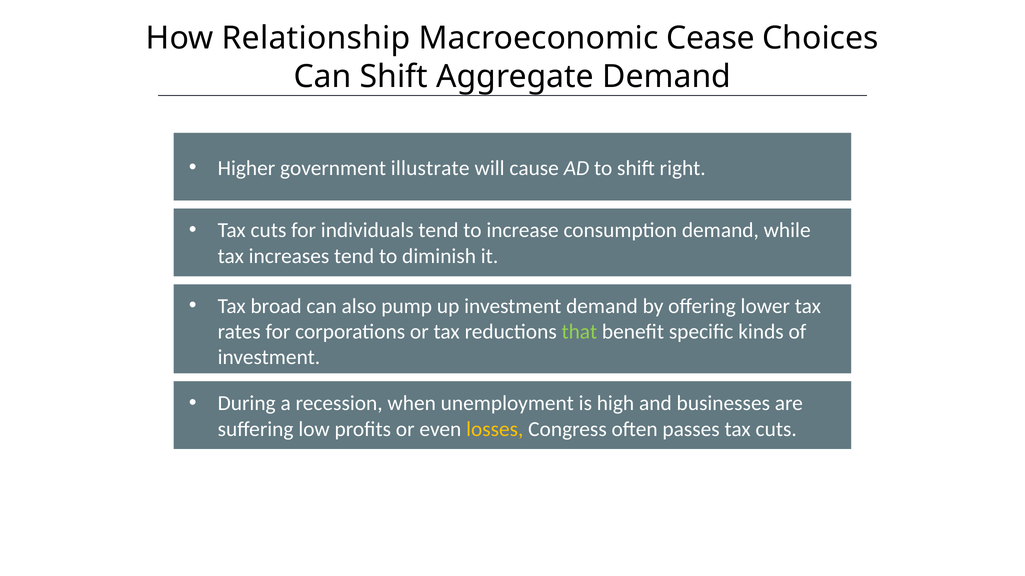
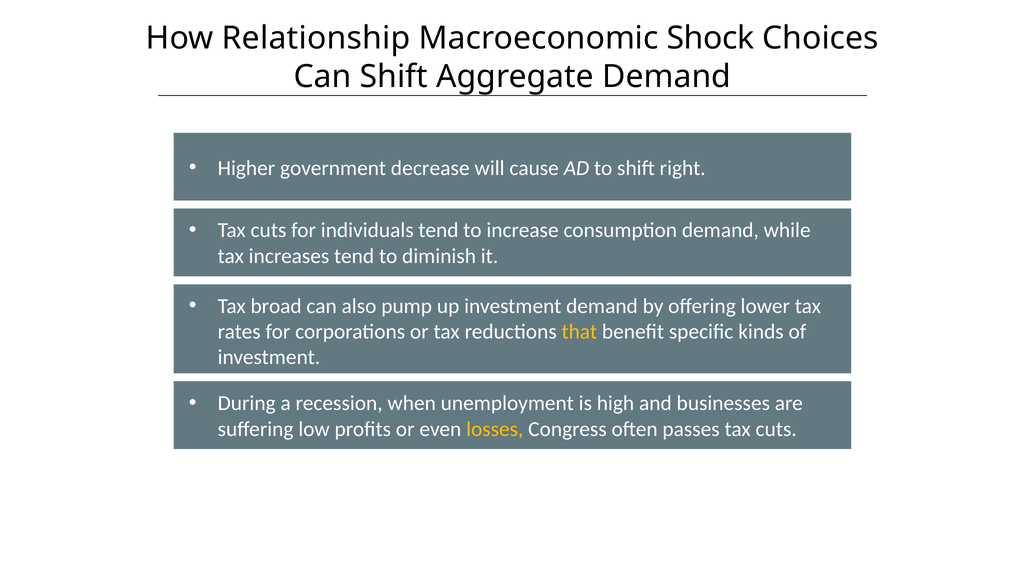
Cease: Cease -> Shock
illustrate: illustrate -> decrease
that colour: light green -> yellow
